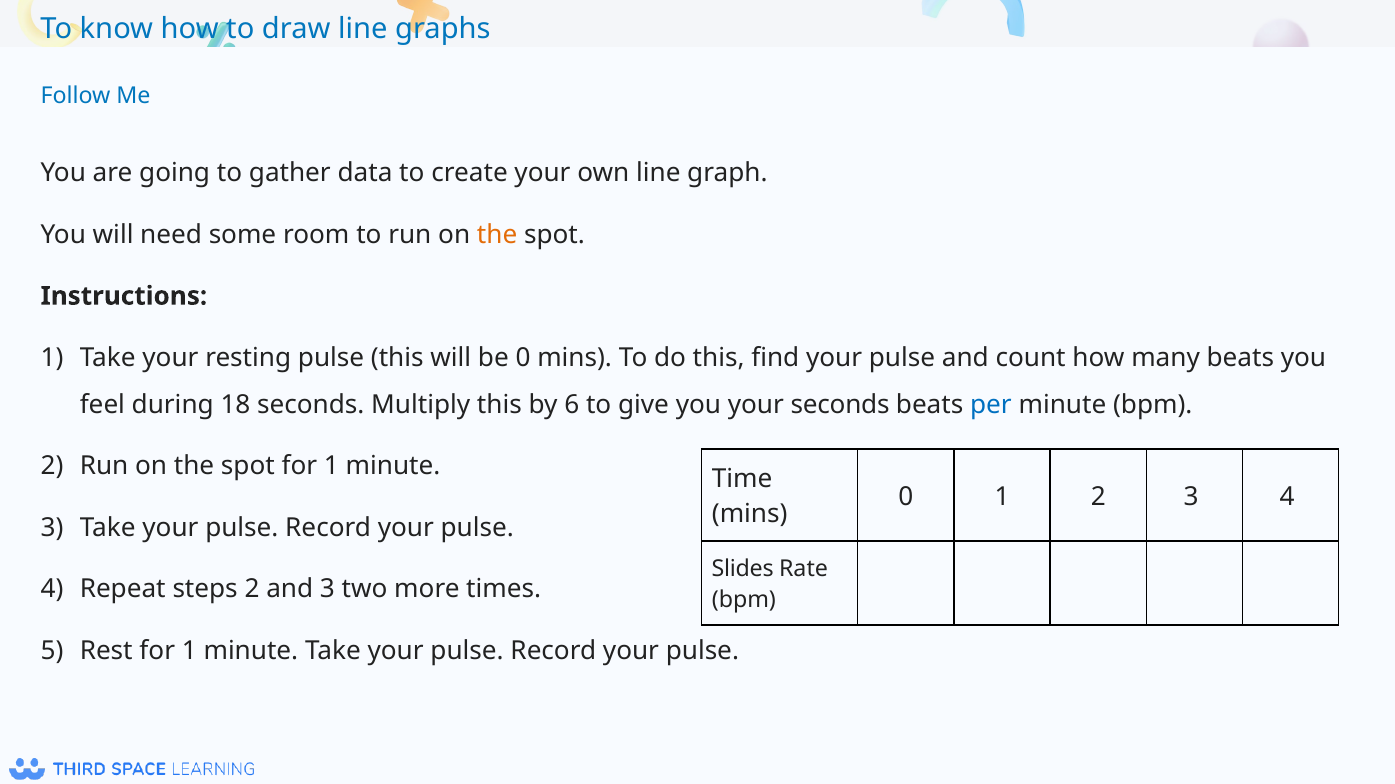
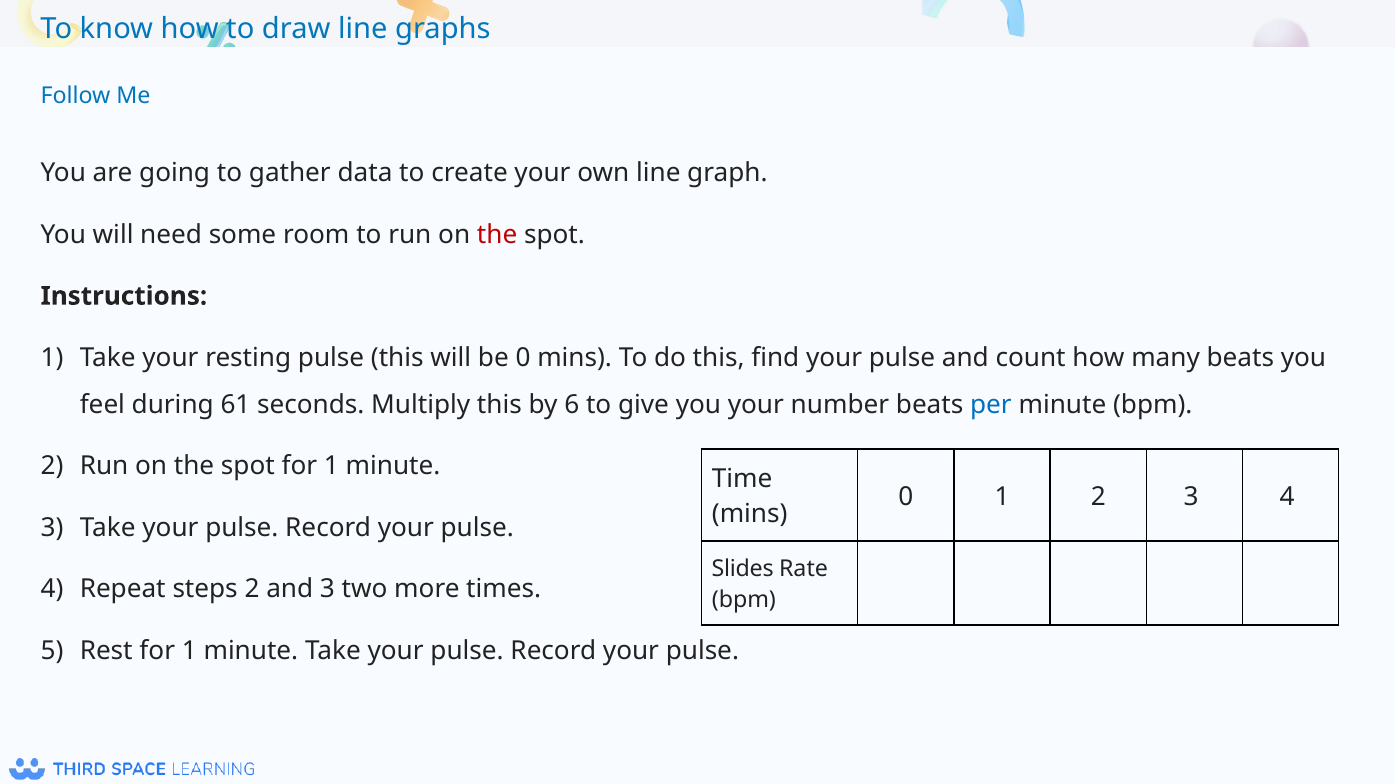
the at (497, 235) colour: orange -> red
18: 18 -> 61
your seconds: seconds -> number
